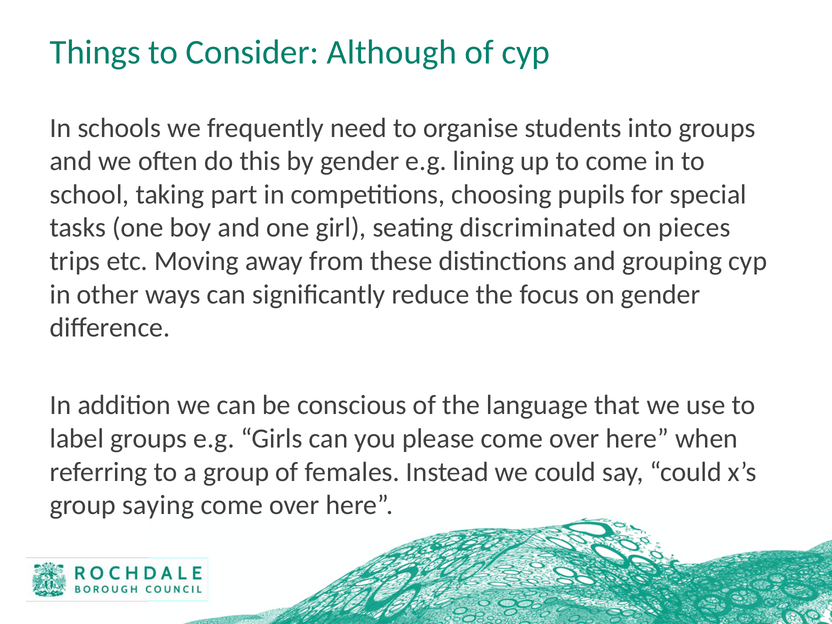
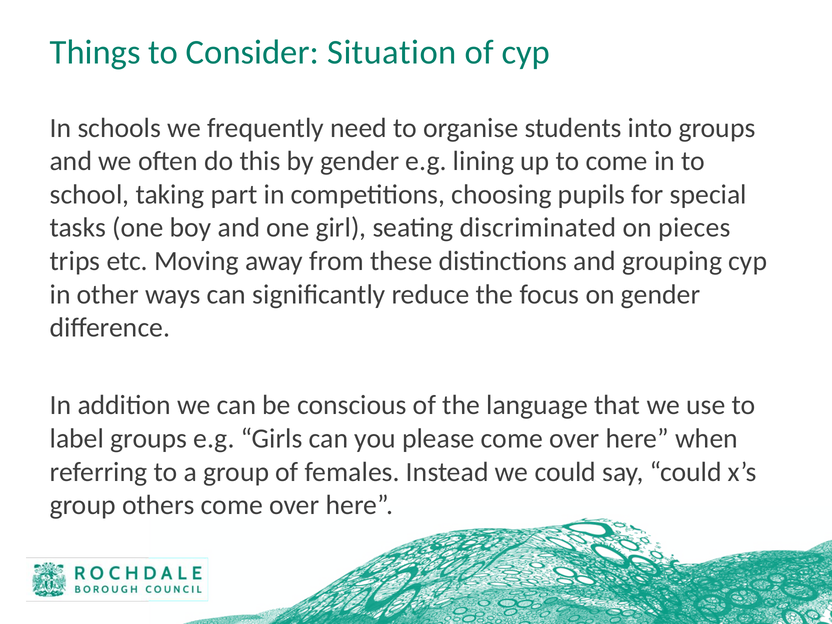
Although: Although -> Situation
saying: saying -> others
